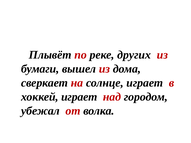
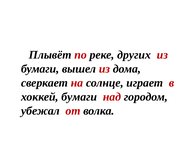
хоккей играет: играет -> бумаги
